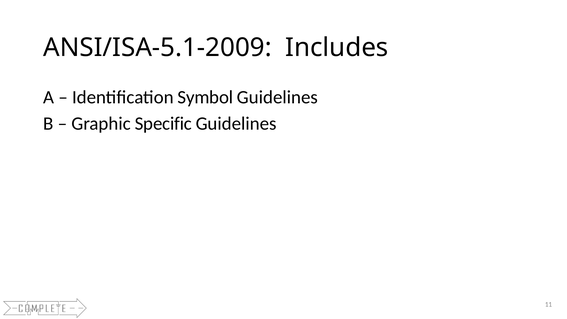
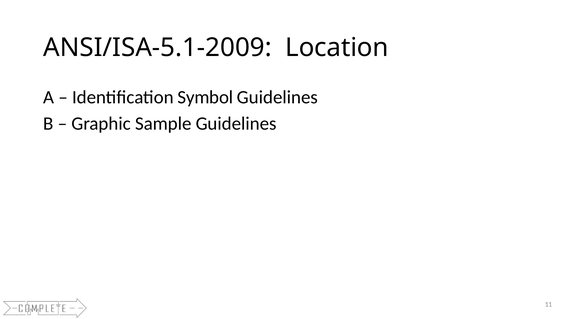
Includes: Includes -> Location
Specific: Specific -> Sample
